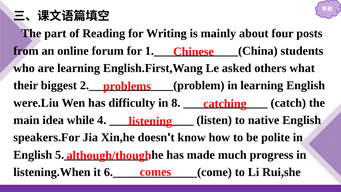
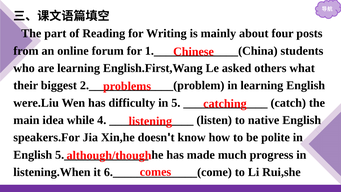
8: 8 -> 5
